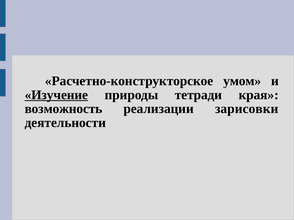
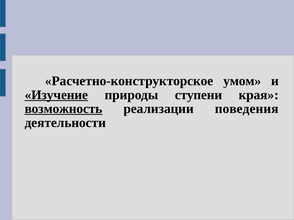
тетради: тетради -> ступени
возможность underline: none -> present
зарисовки: зарисовки -> поведения
